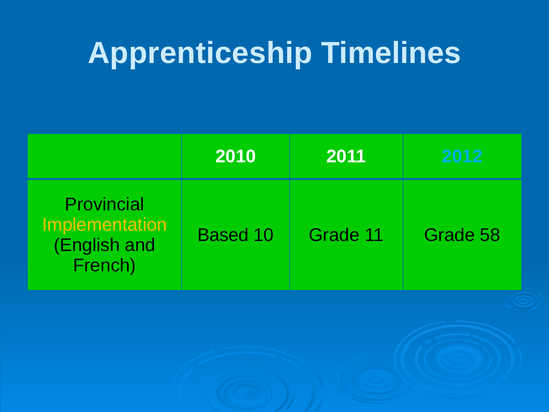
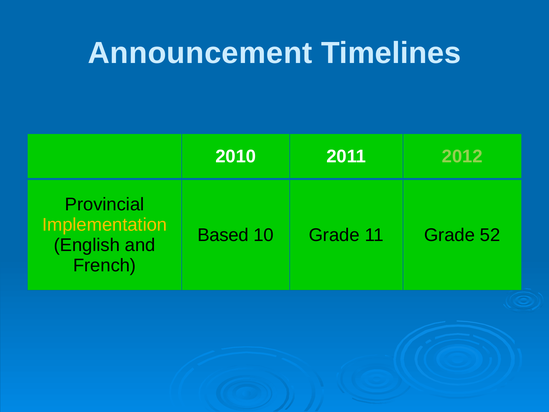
Apprenticeship: Apprenticeship -> Announcement
2012 colour: light blue -> light green
58: 58 -> 52
